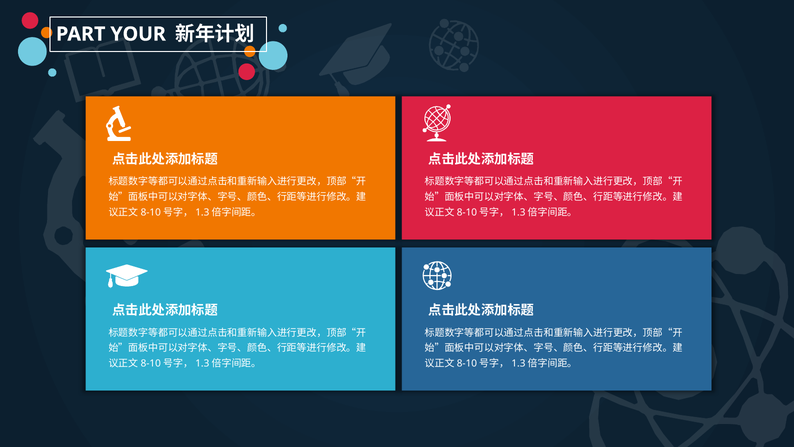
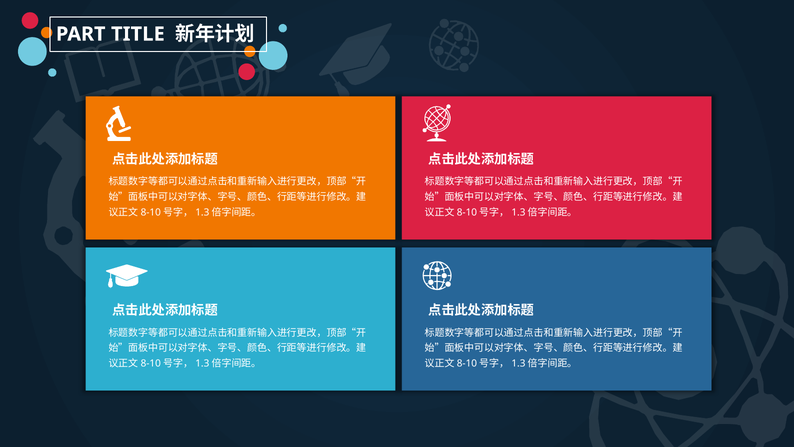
YOUR: YOUR -> TITLE
